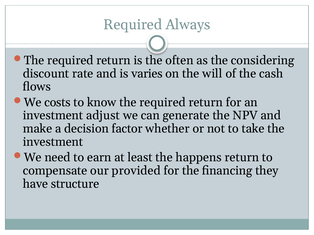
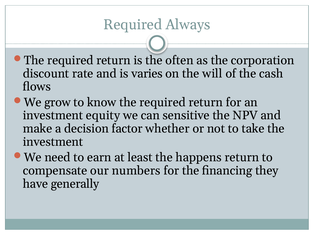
considering: considering -> corporation
costs: costs -> grow
adjust: adjust -> equity
generate: generate -> sensitive
provided: provided -> numbers
structure: structure -> generally
